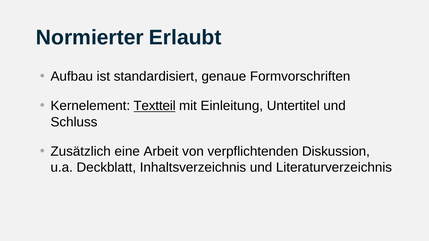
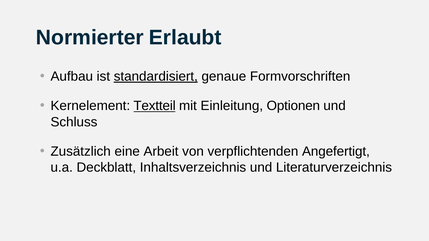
standardisiert underline: none -> present
Untertitel: Untertitel -> Optionen
Diskussion: Diskussion -> Angefertigt
